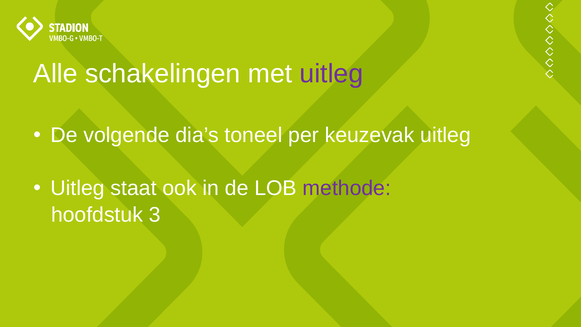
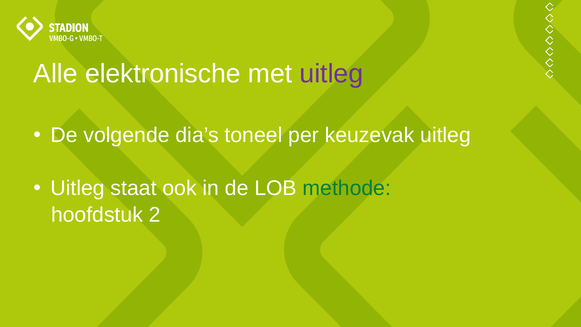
schakelingen: schakelingen -> elektronische
methode colour: purple -> green
3: 3 -> 2
